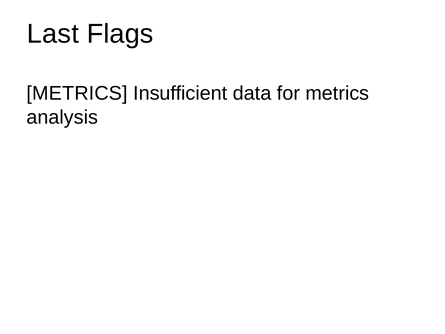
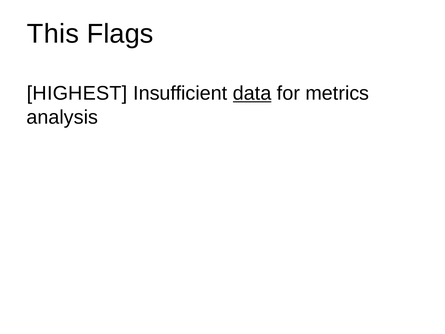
Last: Last -> This
METRICS at (77, 93): METRICS -> HIGHEST
data underline: none -> present
